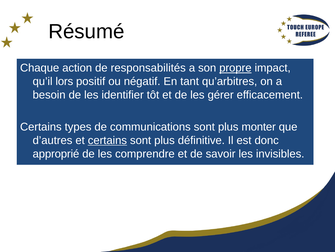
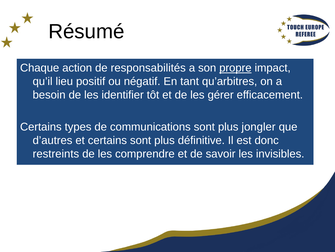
lors: lors -> lieu
monter: monter -> jongler
certains at (107, 140) underline: present -> none
approprié: approprié -> restreints
